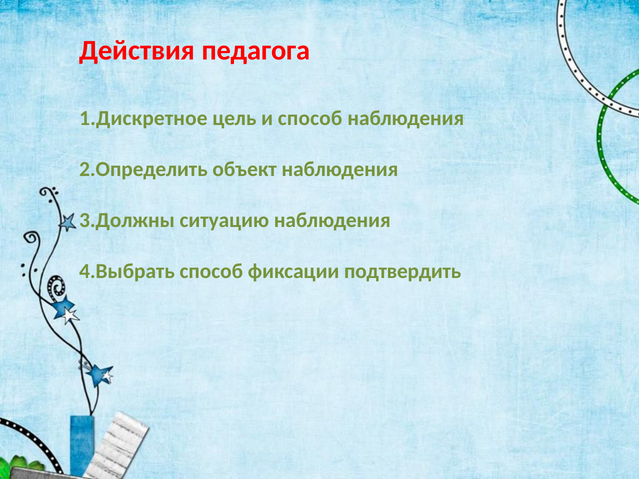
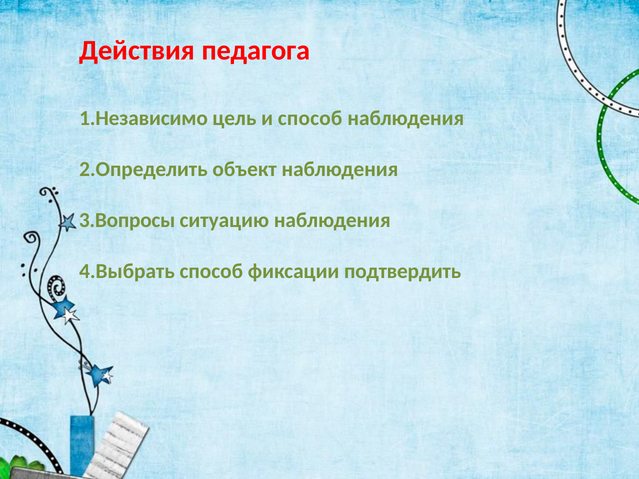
1.Дискретное: 1.Дискретное -> 1.Независимо
3.Должны: 3.Должны -> 3.Вопросы
